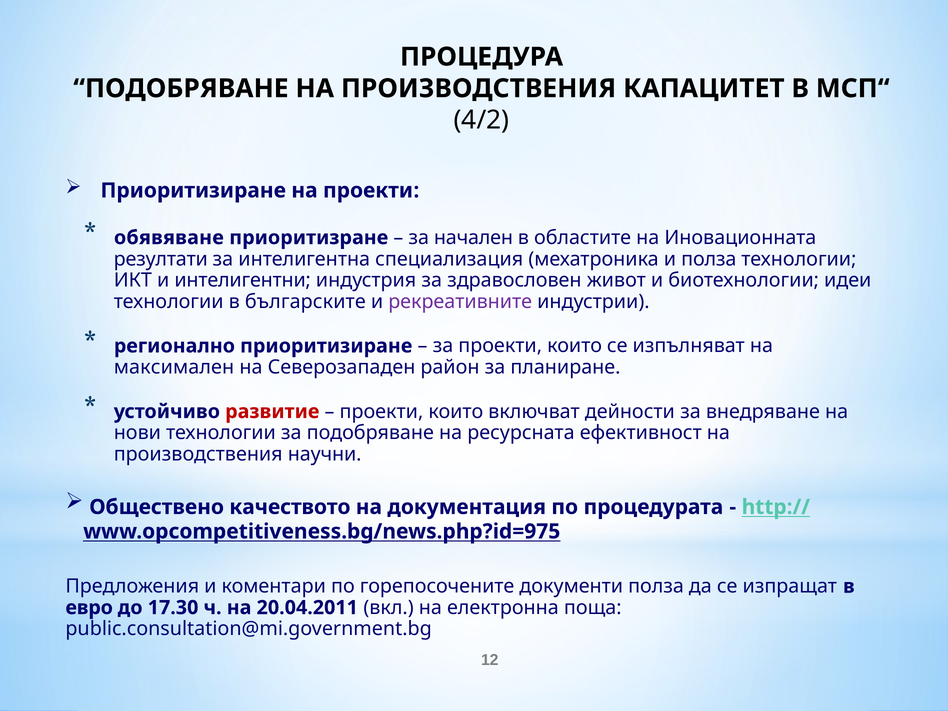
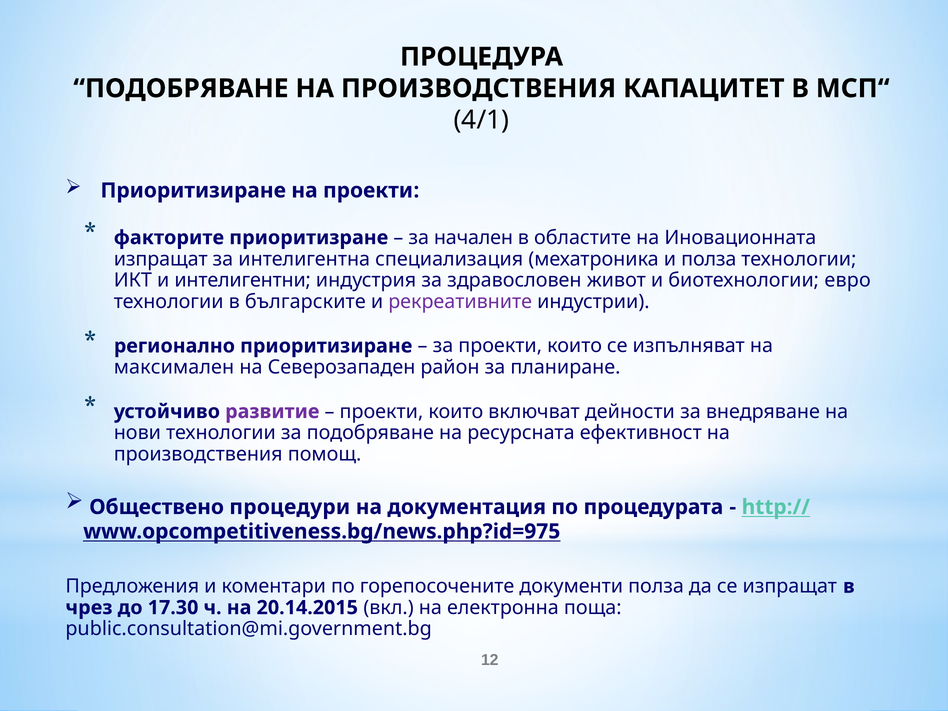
4/2: 4/2 -> 4/1
обявяване: обявяване -> факторите
резултати at (161, 259): резултати -> изпращат
идеи: идеи -> евро
развитие colour: red -> purple
научни: научни -> помощ
качеството: качеството -> процедури
евро: евро -> чрез
20.04.2011: 20.04.2011 -> 20.14.2015
